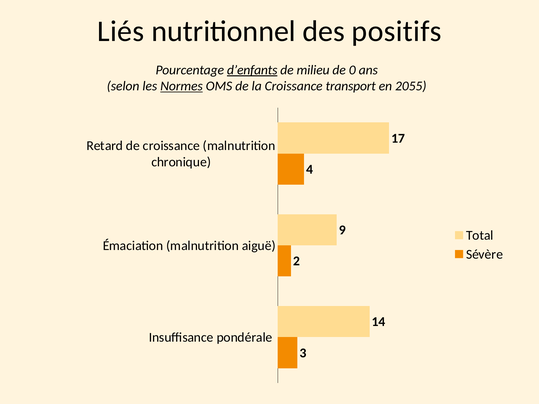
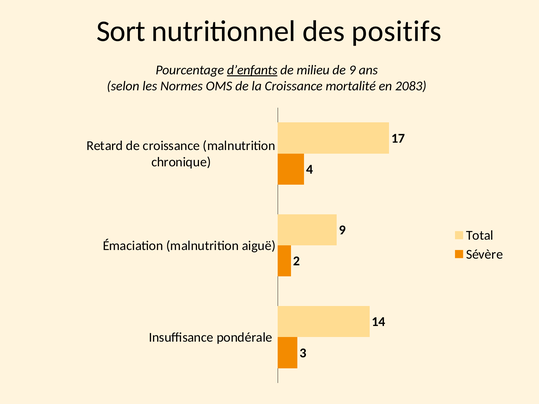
Liés: Liés -> Sort
de 0: 0 -> 9
Normes underline: present -> none
transport: transport -> mortalité
2055: 2055 -> 2083
